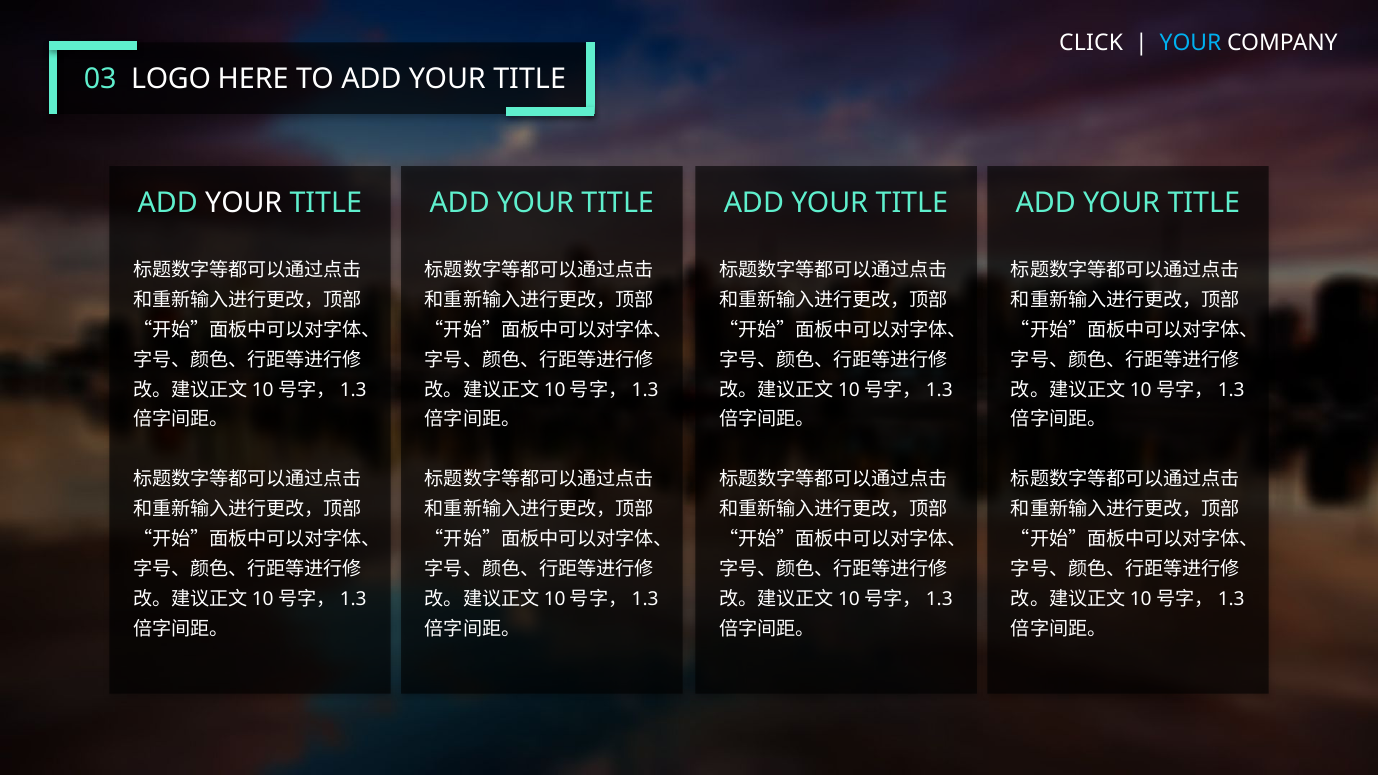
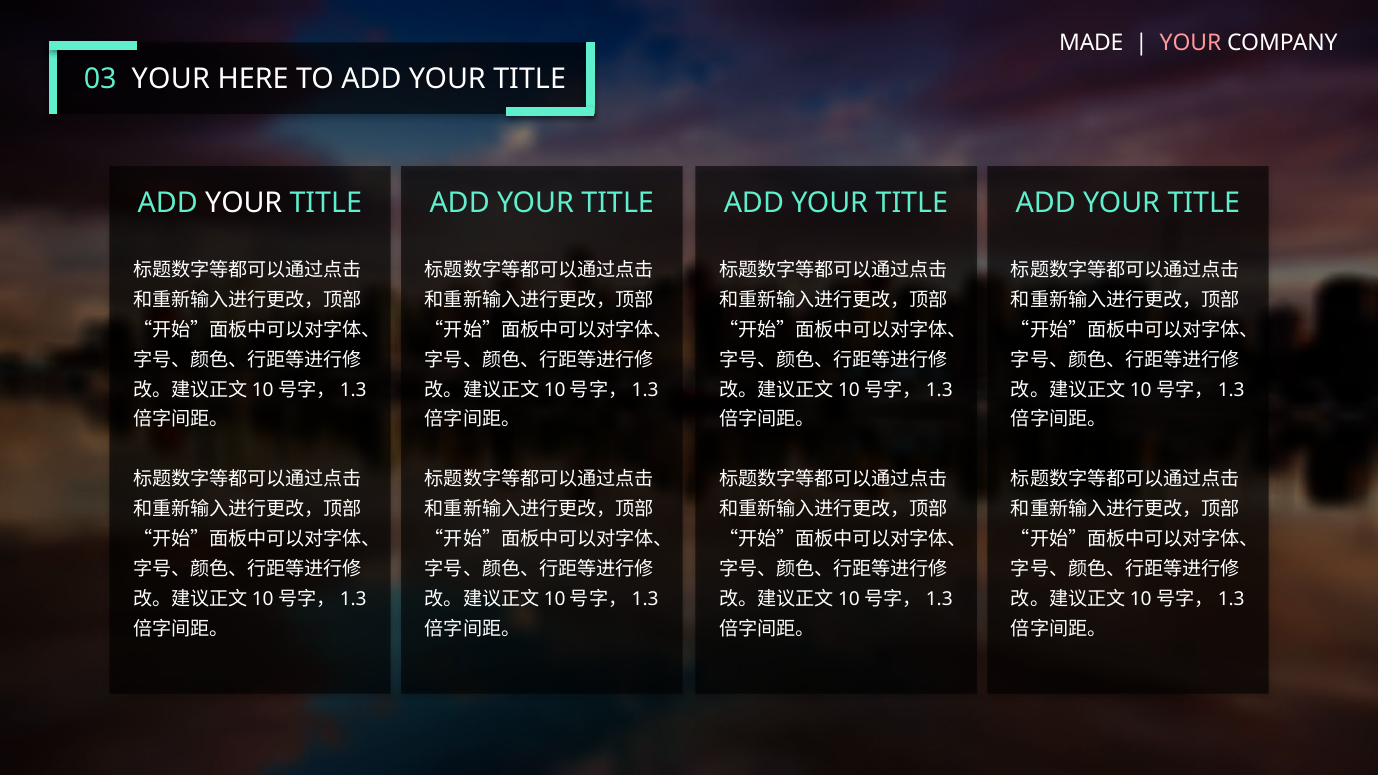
CLICK: CLICK -> MADE
YOUR at (1191, 43) colour: light blue -> pink
03 LOGO: LOGO -> YOUR
